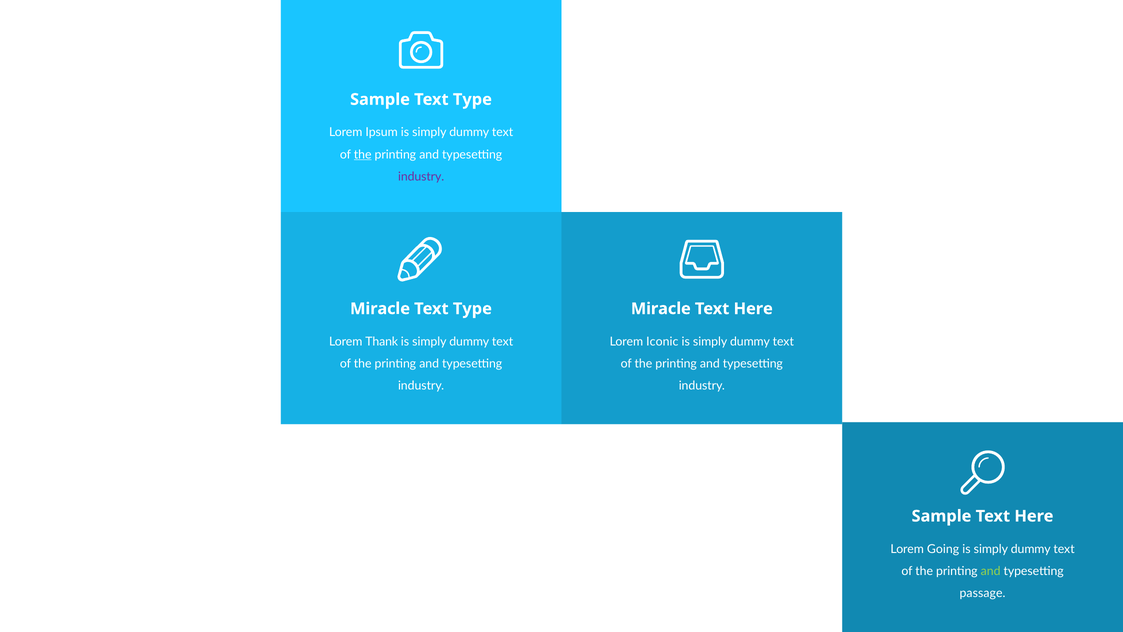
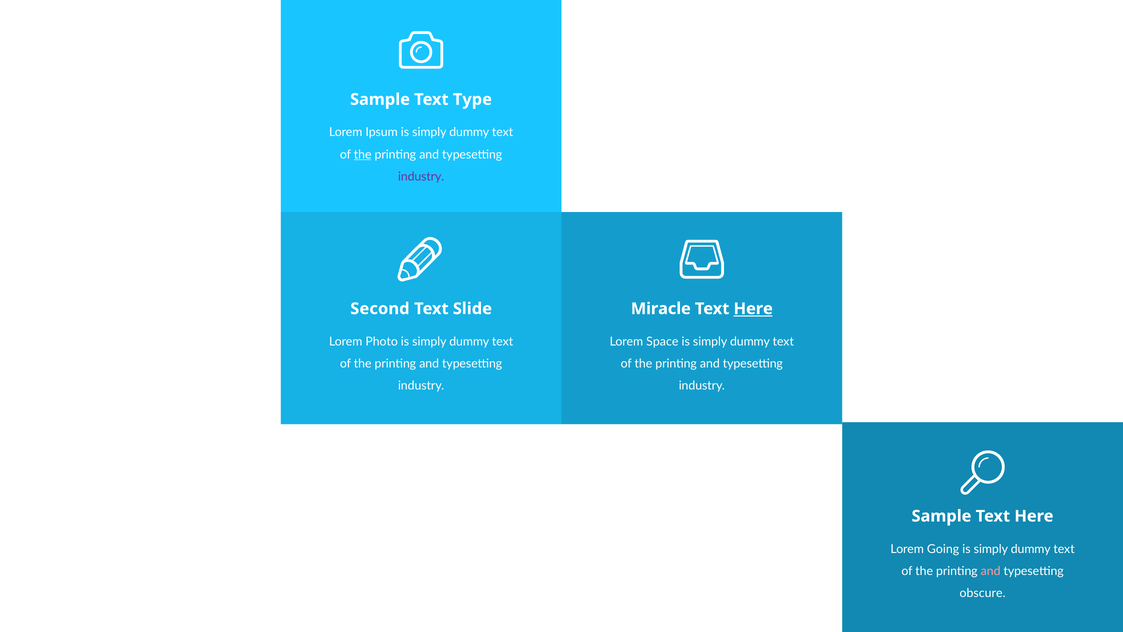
Miracle at (380, 309): Miracle -> Second
Type at (472, 309): Type -> Slide
Here at (753, 309) underline: none -> present
Thank: Thank -> Photo
Iconic: Iconic -> Space
and at (991, 571) colour: light green -> pink
passage: passage -> obscure
